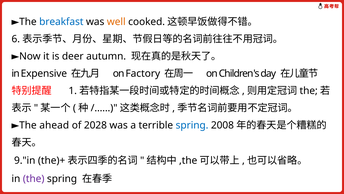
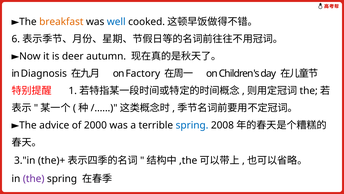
breakfast colour: blue -> orange
well colour: orange -> blue
Expensive: Expensive -> Diagnosis
ahead: ahead -> advice
2028: 2028 -> 2000
9."in: 9."in -> 3."in
